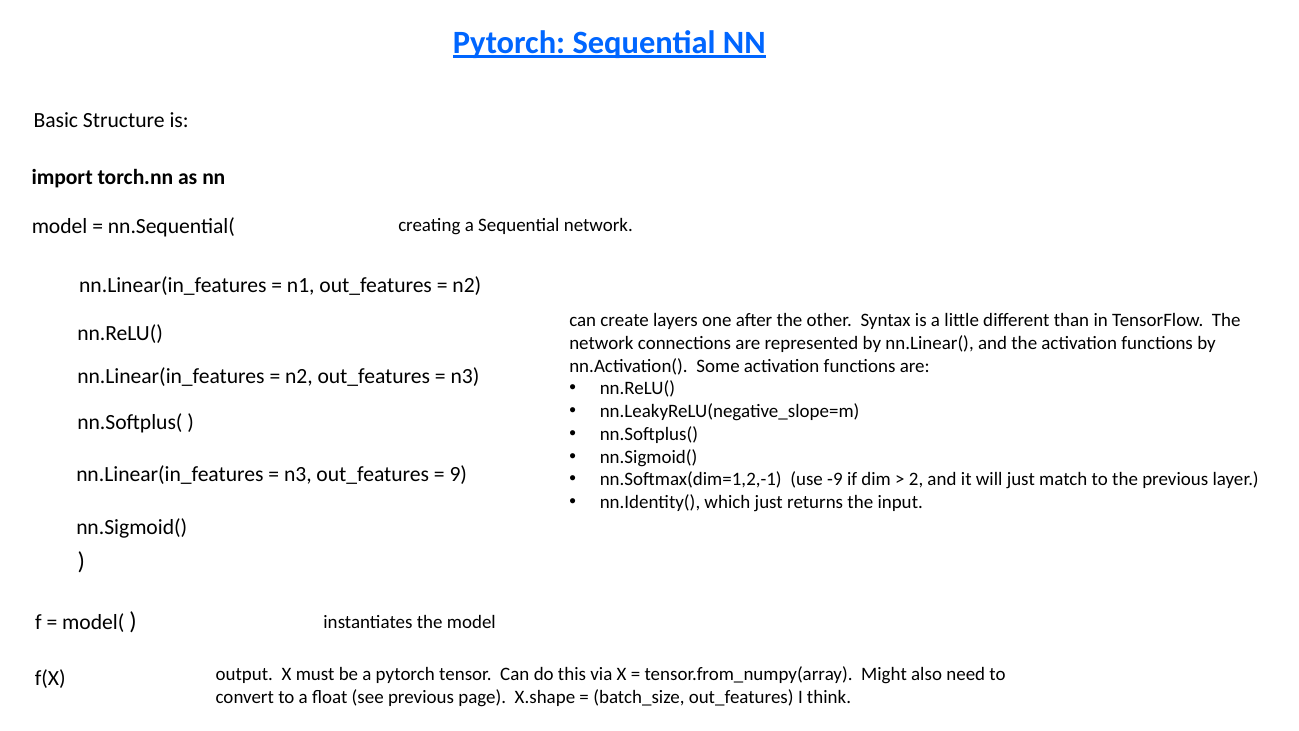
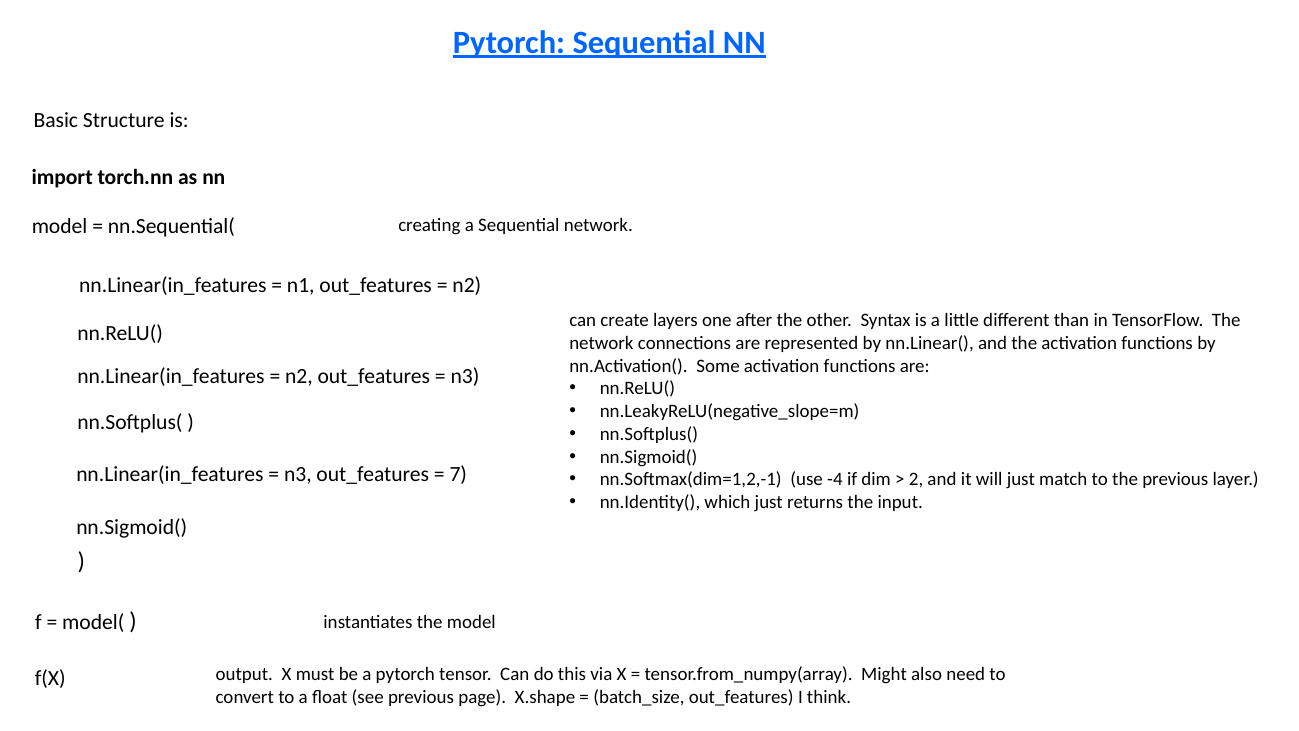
9: 9 -> 7
-9: -9 -> -4
